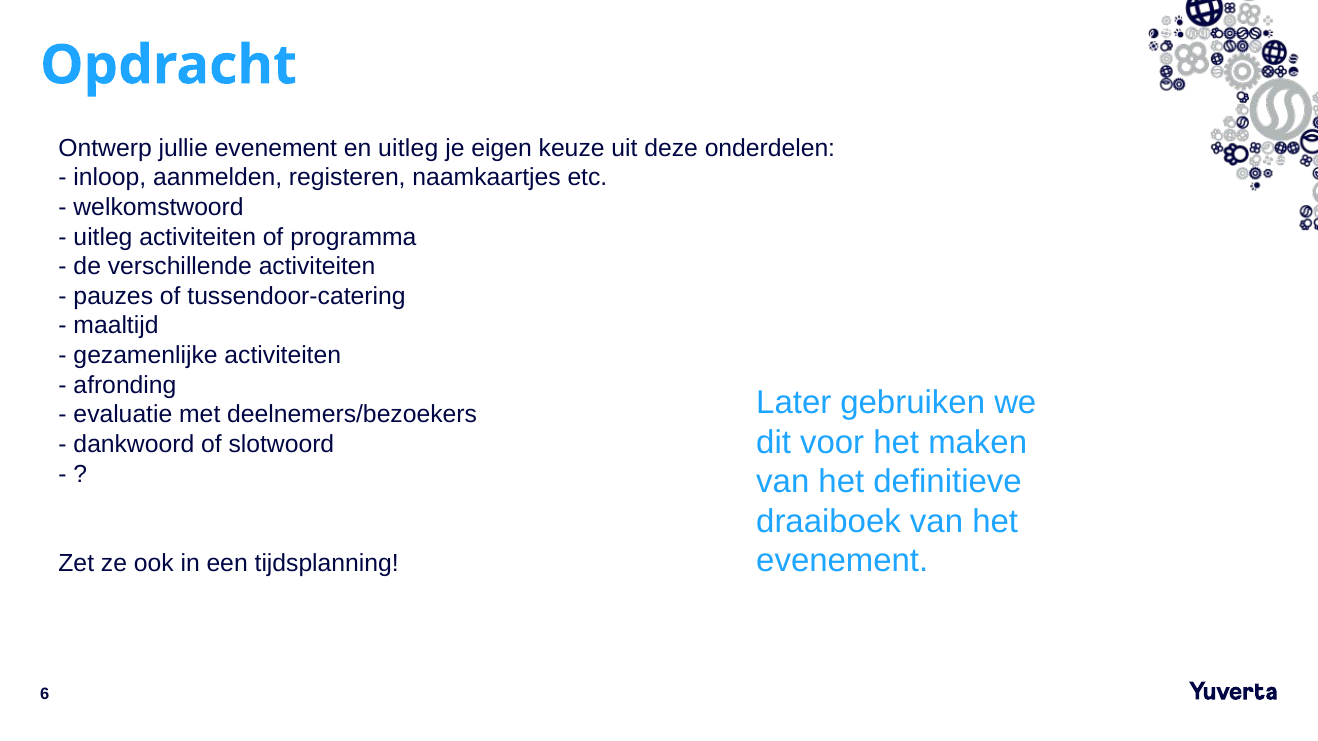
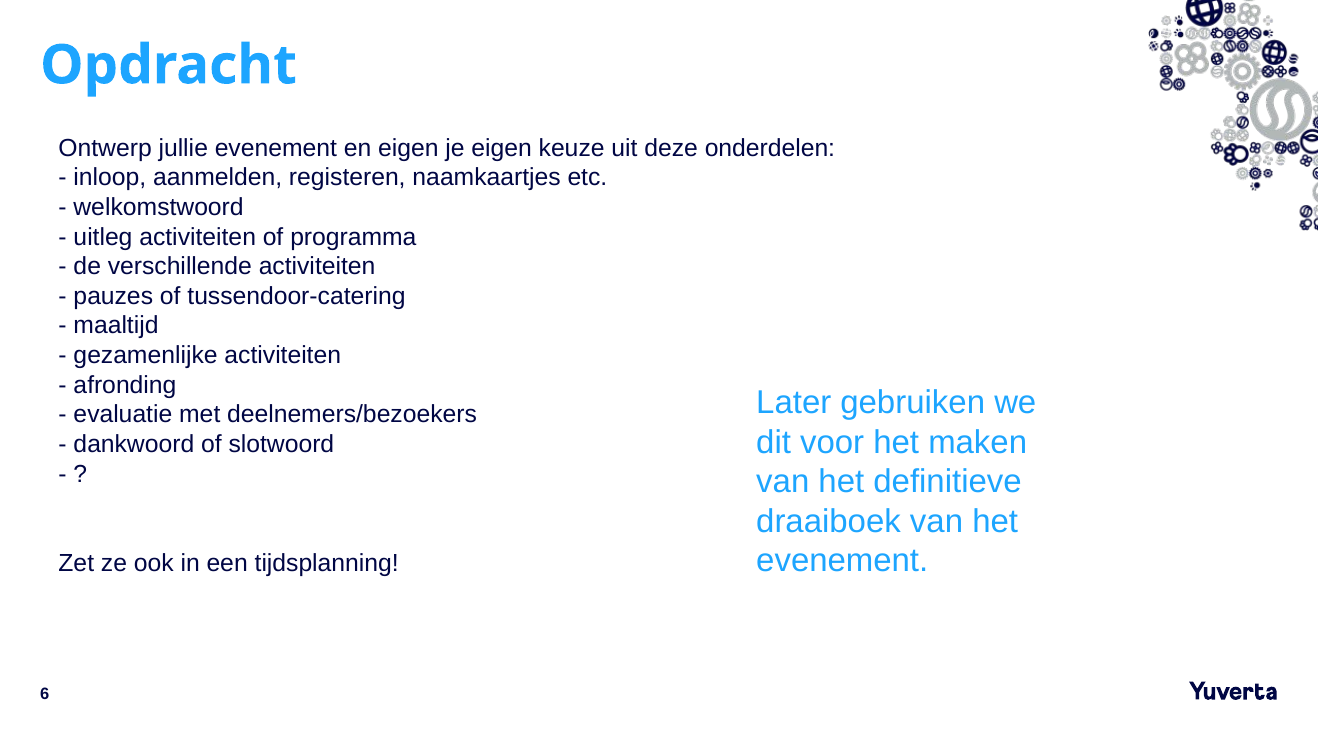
en uitleg: uitleg -> eigen
